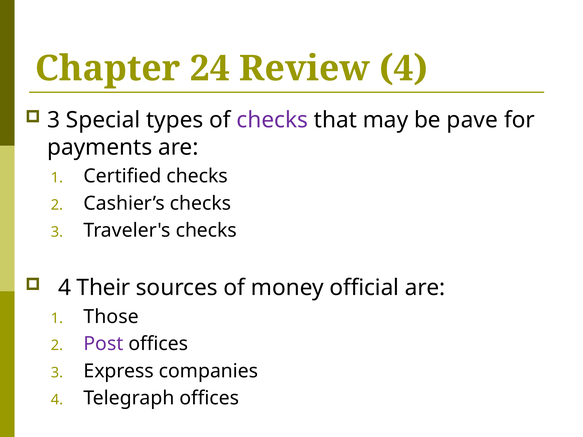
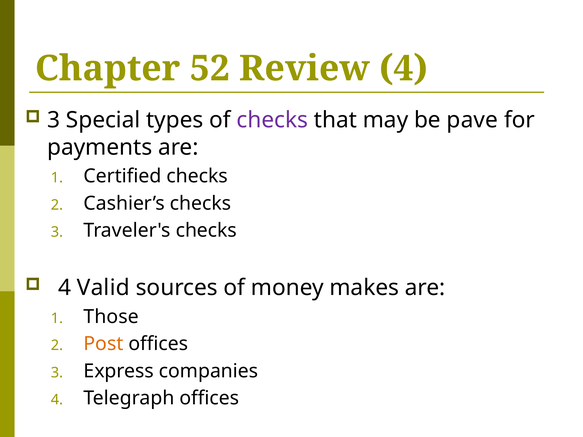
24: 24 -> 52
Their: Their -> Valid
official: official -> makes
Post colour: purple -> orange
